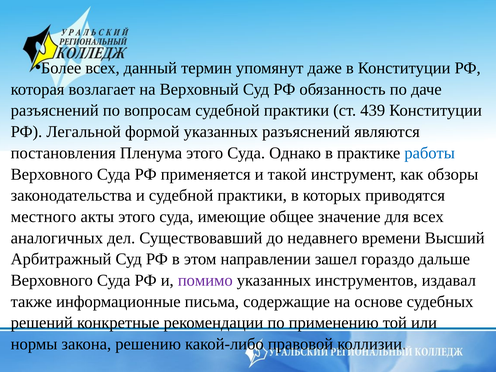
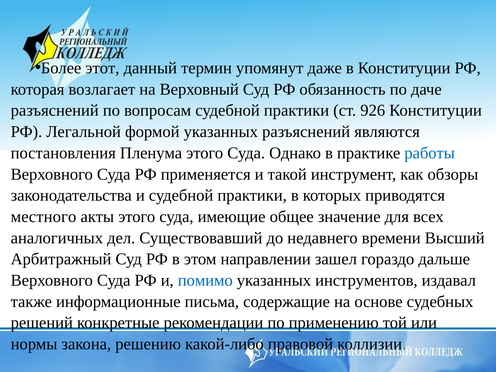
Более всех: всех -> этот
439: 439 -> 926
помимо colour: purple -> blue
